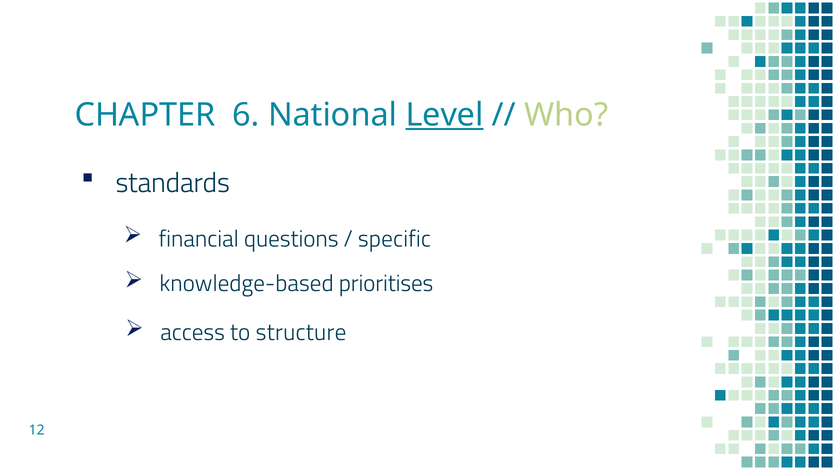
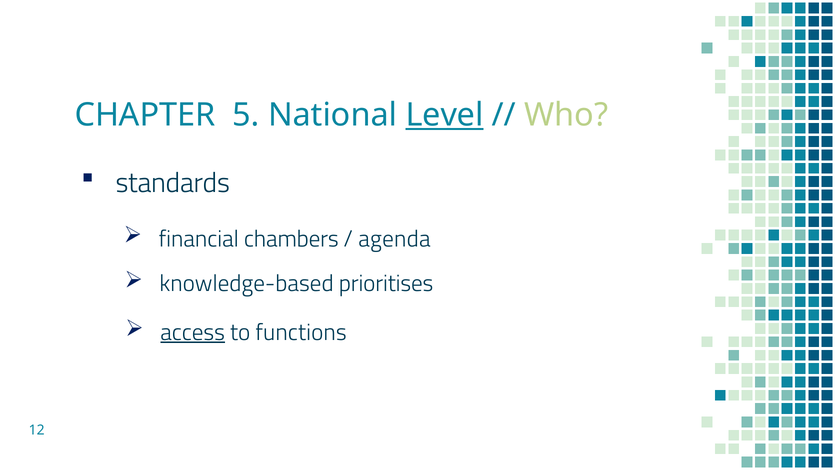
6: 6 -> 5
questions: questions -> chambers
specific: specific -> agenda
access underline: none -> present
structure: structure -> functions
